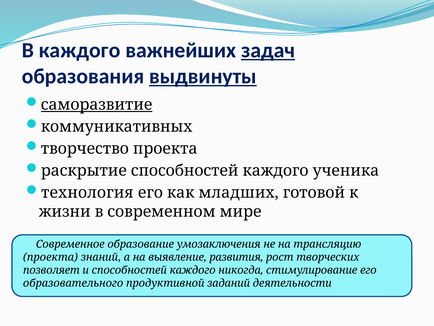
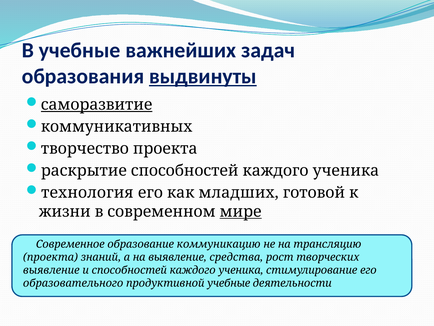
В каждого: каждого -> учебные
задач underline: present -> none
мире underline: none -> present
умозаключения: умозаключения -> коммуникацию
развития: развития -> средства
позволяет at (51, 270): позволяет -> выявление
и способностей каждого никогда: никогда -> ученика
продуктивной заданий: заданий -> учебные
